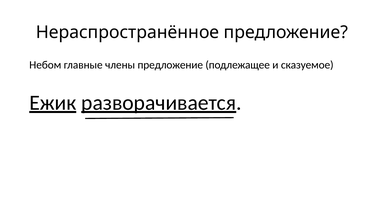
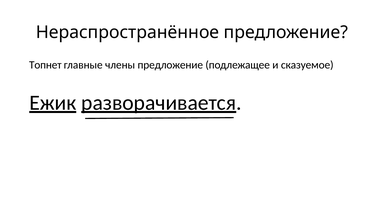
Небом: Небом -> Топнет
